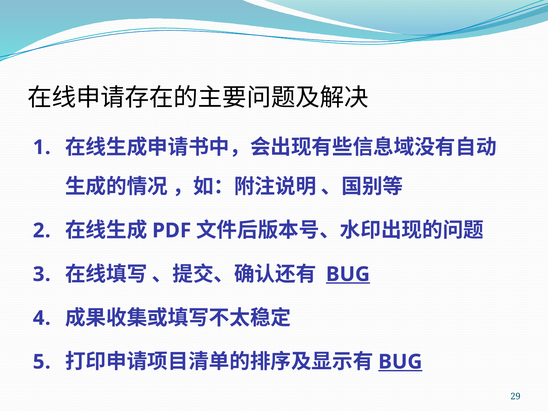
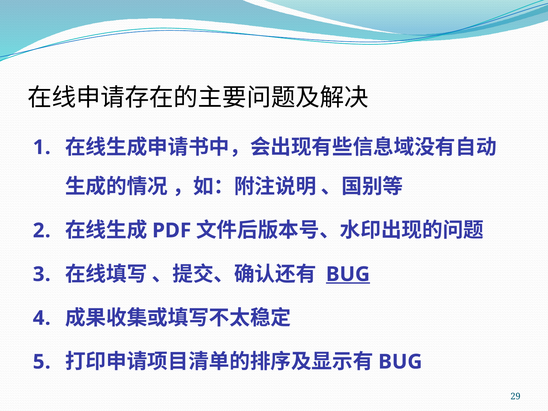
BUG at (400, 362) underline: present -> none
